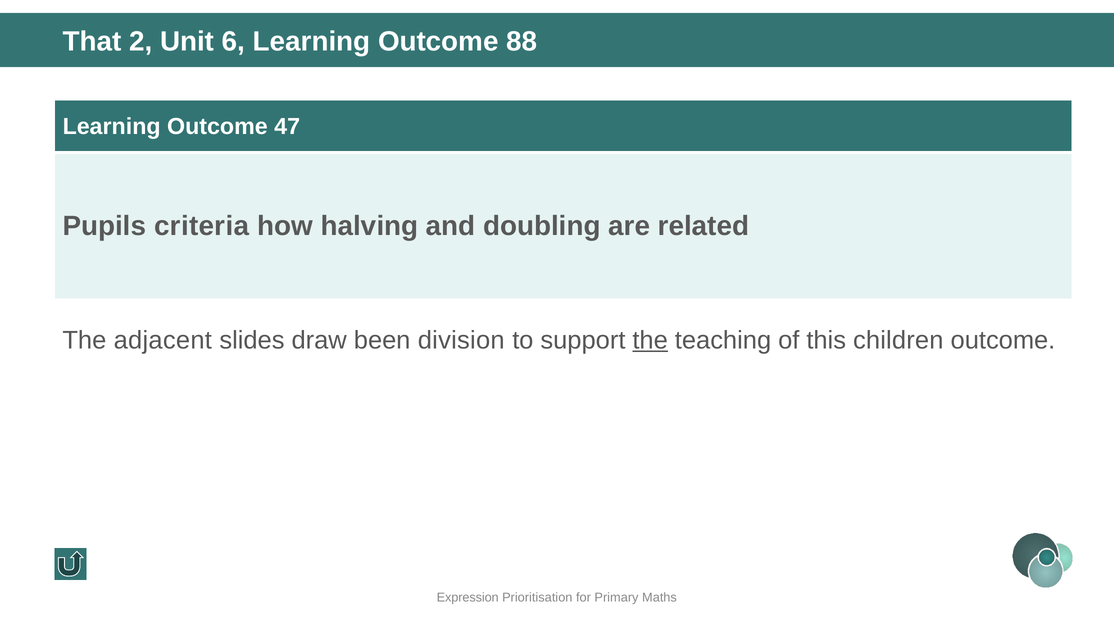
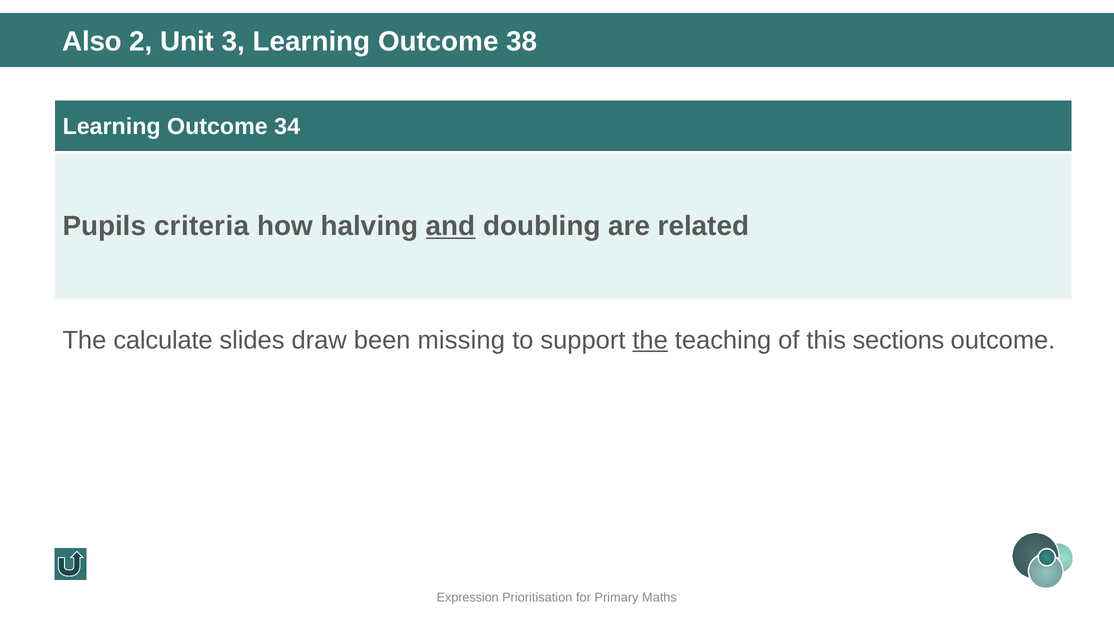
That: That -> Also
6: 6 -> 3
88: 88 -> 38
47: 47 -> 34
and underline: none -> present
adjacent: adjacent -> calculate
division: division -> missing
children: children -> sections
